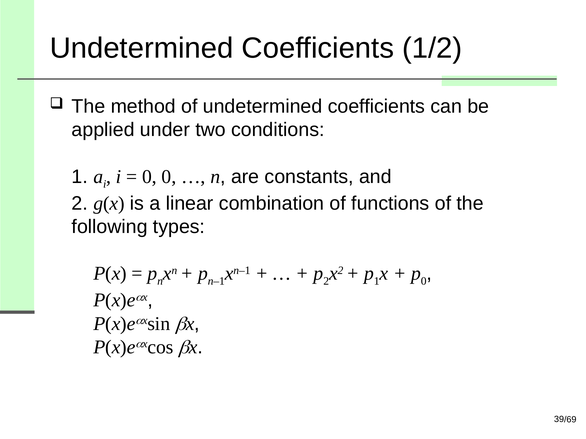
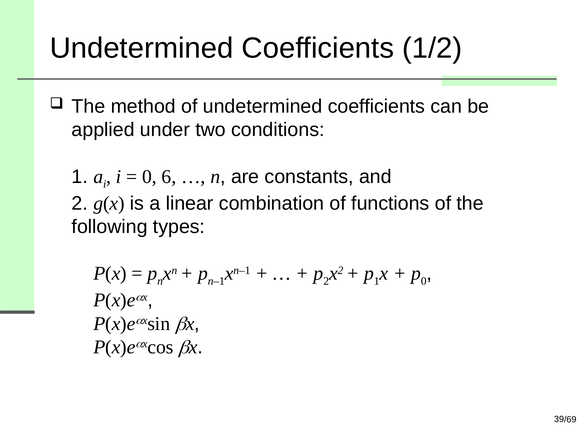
0 0: 0 -> 6
